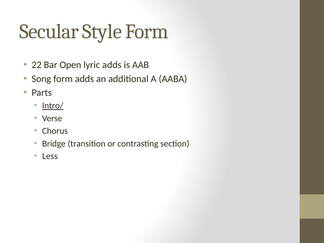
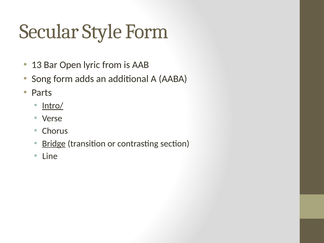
22: 22 -> 13
lyric adds: adds -> from
Bridge underline: none -> present
Less: Less -> Line
